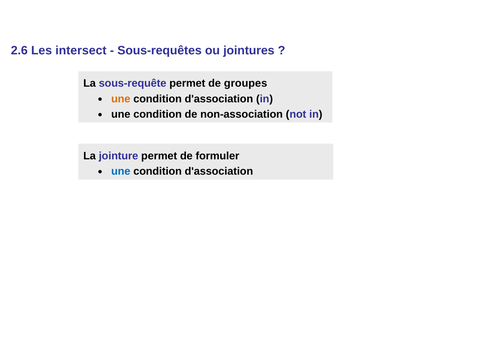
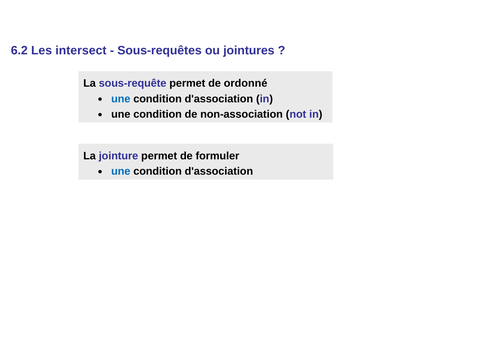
2.6: 2.6 -> 6.2
groupes: groupes -> ordonné
une at (121, 99) colour: orange -> blue
